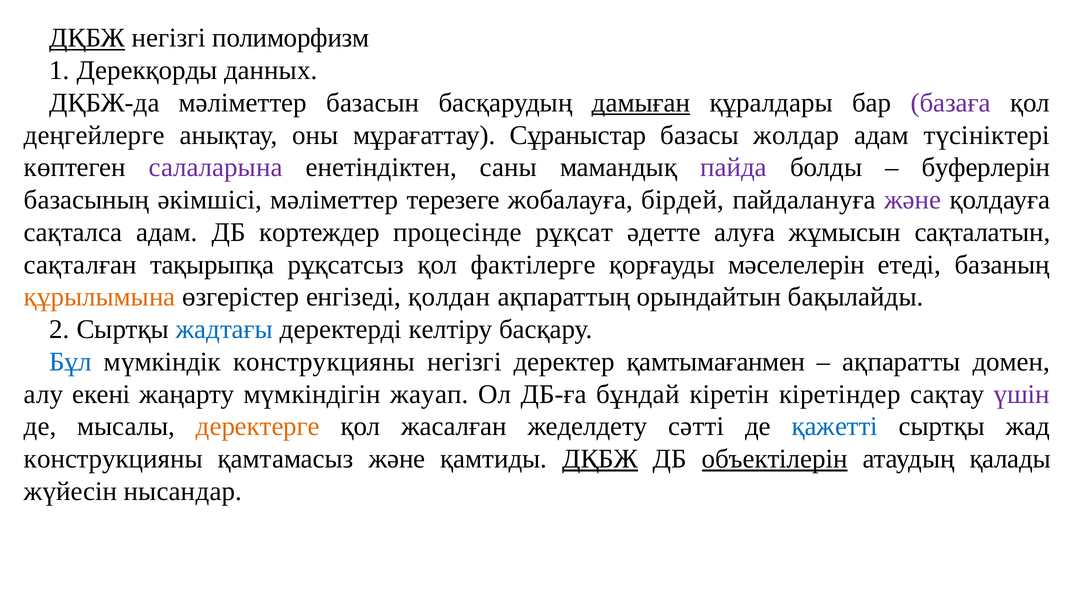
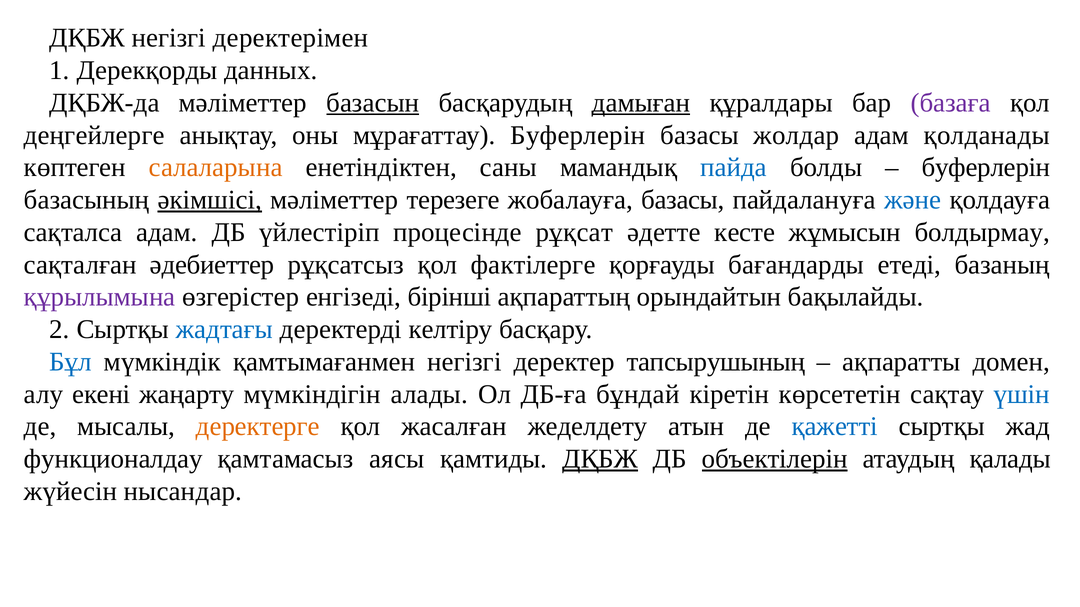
ДҚБЖ at (87, 38) underline: present -> none
полиморфизм: полиморфизм -> деректерімен
базасын underline: none -> present
мұрағаттау Сұраныстар: Сұраныстар -> Буферлерін
түсініктері: түсініктері -> қолданады
салаларына colour: purple -> orange
пайда colour: purple -> blue
әкімшісі underline: none -> present
жобалауға бірдей: бірдей -> базасы
және at (913, 200) colour: purple -> blue
кортеждер: кортеждер -> үйлестіріп
алуға: алуға -> кесте
сақталатын: сақталатын -> болдырмау
тақырыпқа: тақырыпқа -> әдебиеттер
мәселелерін: мәселелерін -> бағандарды
құрылымына colour: orange -> purple
қолдан: қолдан -> бірінші
мүмкіндік конструкцияны: конструкцияны -> қамтымағанмен
қамтымағанмен: қамтымағанмен -> тапсырушының
жауап: жауап -> алады
кіретіндер: кіретіндер -> көрсететін
үшін colour: purple -> blue
сәтті: сәтті -> атын
конструкцияны at (113, 459): конструкцияны -> функционалдау
қамтамасыз және: және -> аясы
